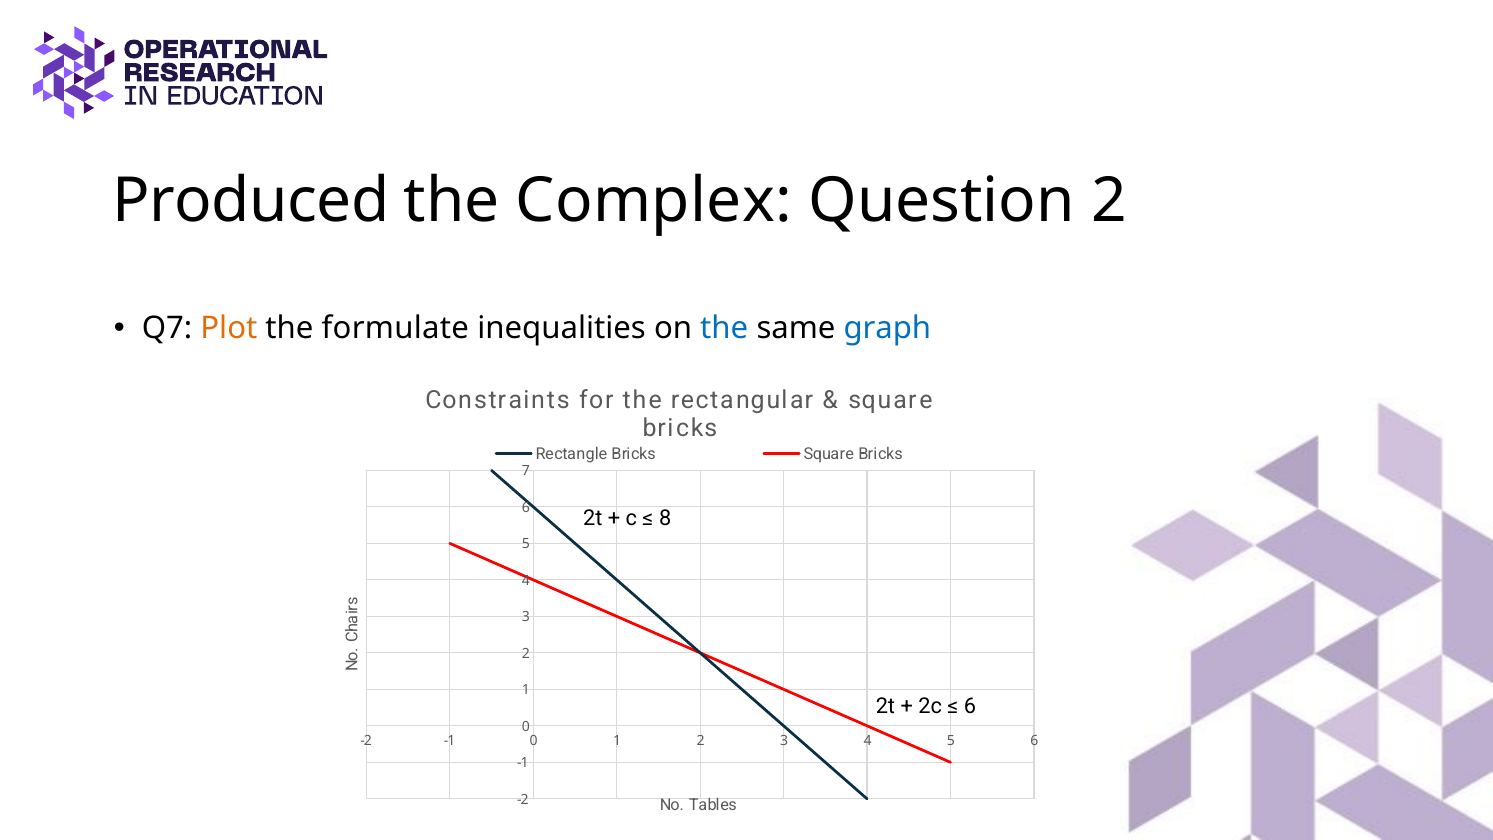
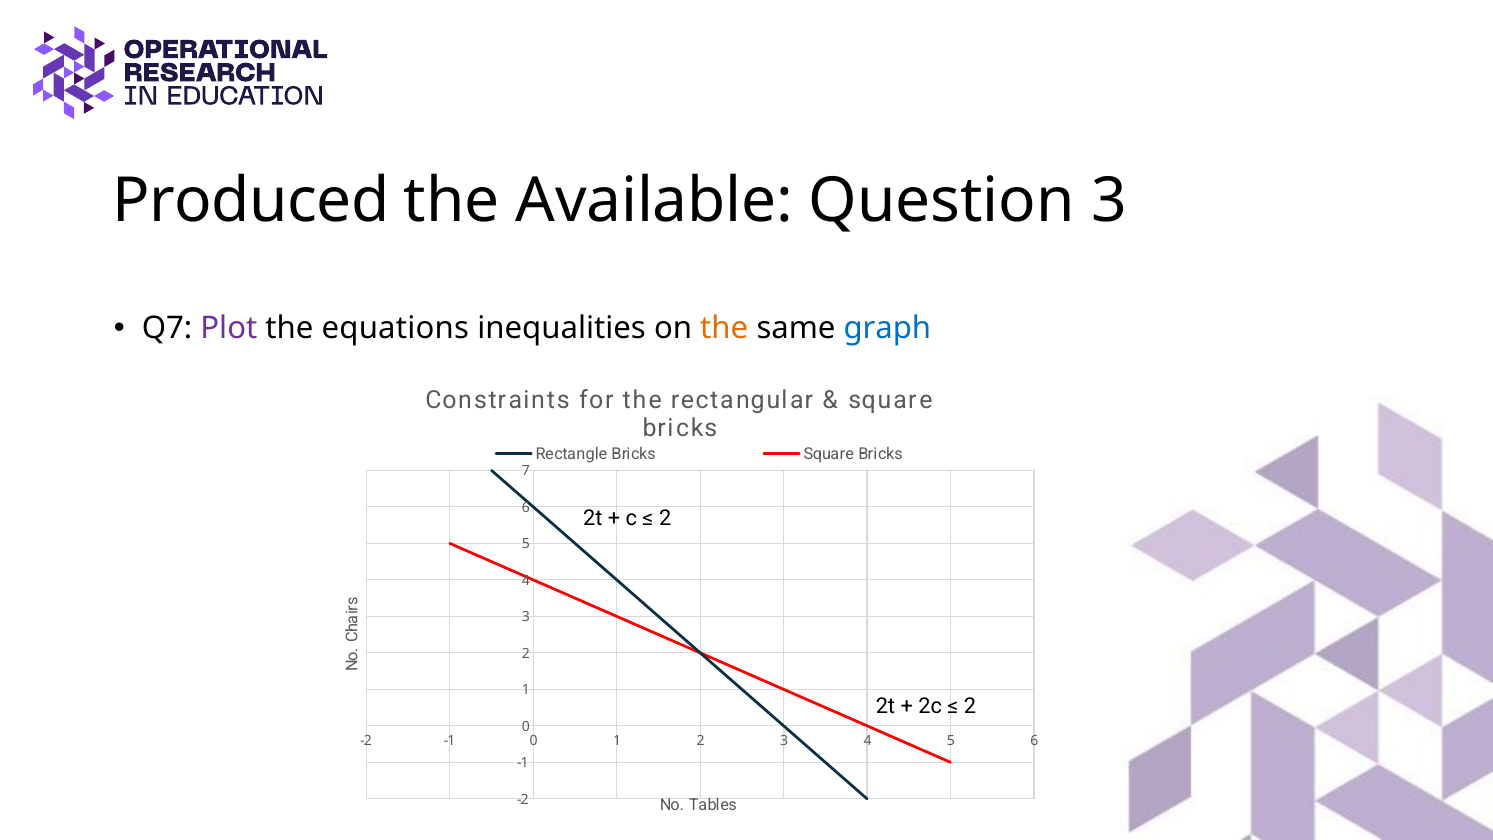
Complex: Complex -> Available
Question 2: 2 -> 3
Plot colour: orange -> purple
formulate: formulate -> equations
the at (724, 328) colour: blue -> orange
8 at (665, 518): 8 -> 2
6 at (970, 706): 6 -> 2
